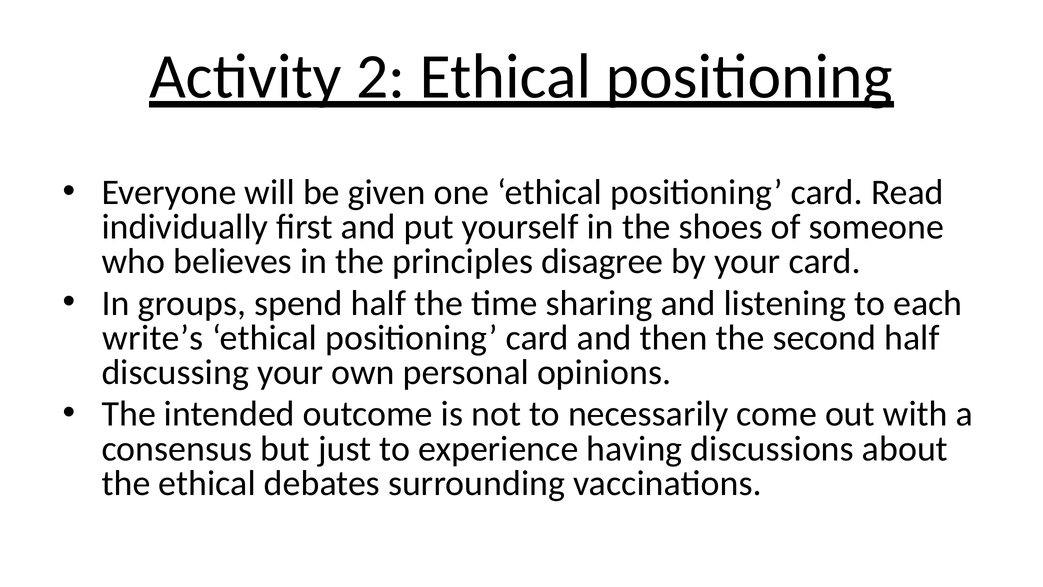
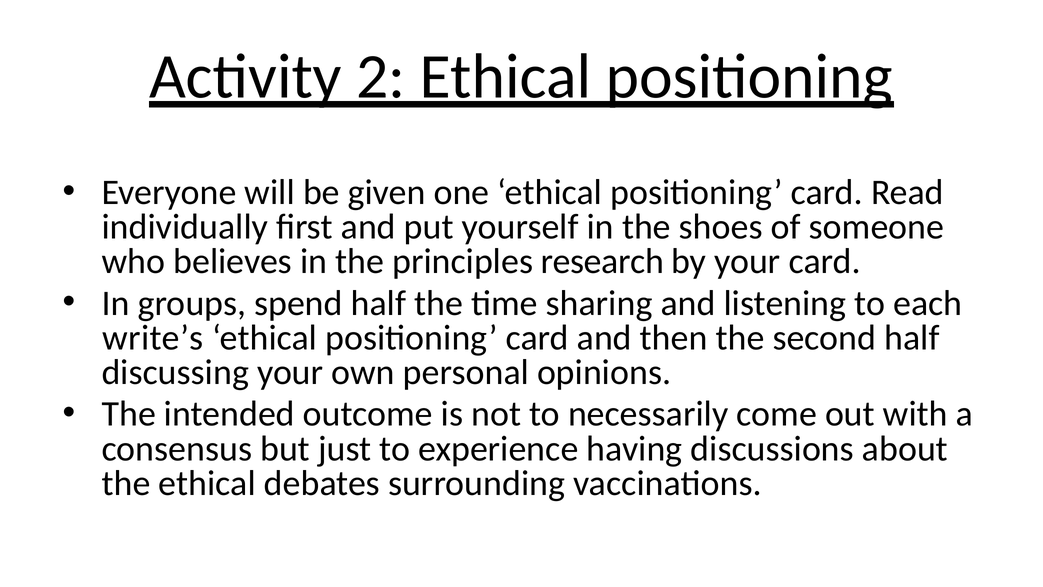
disagree: disagree -> research
